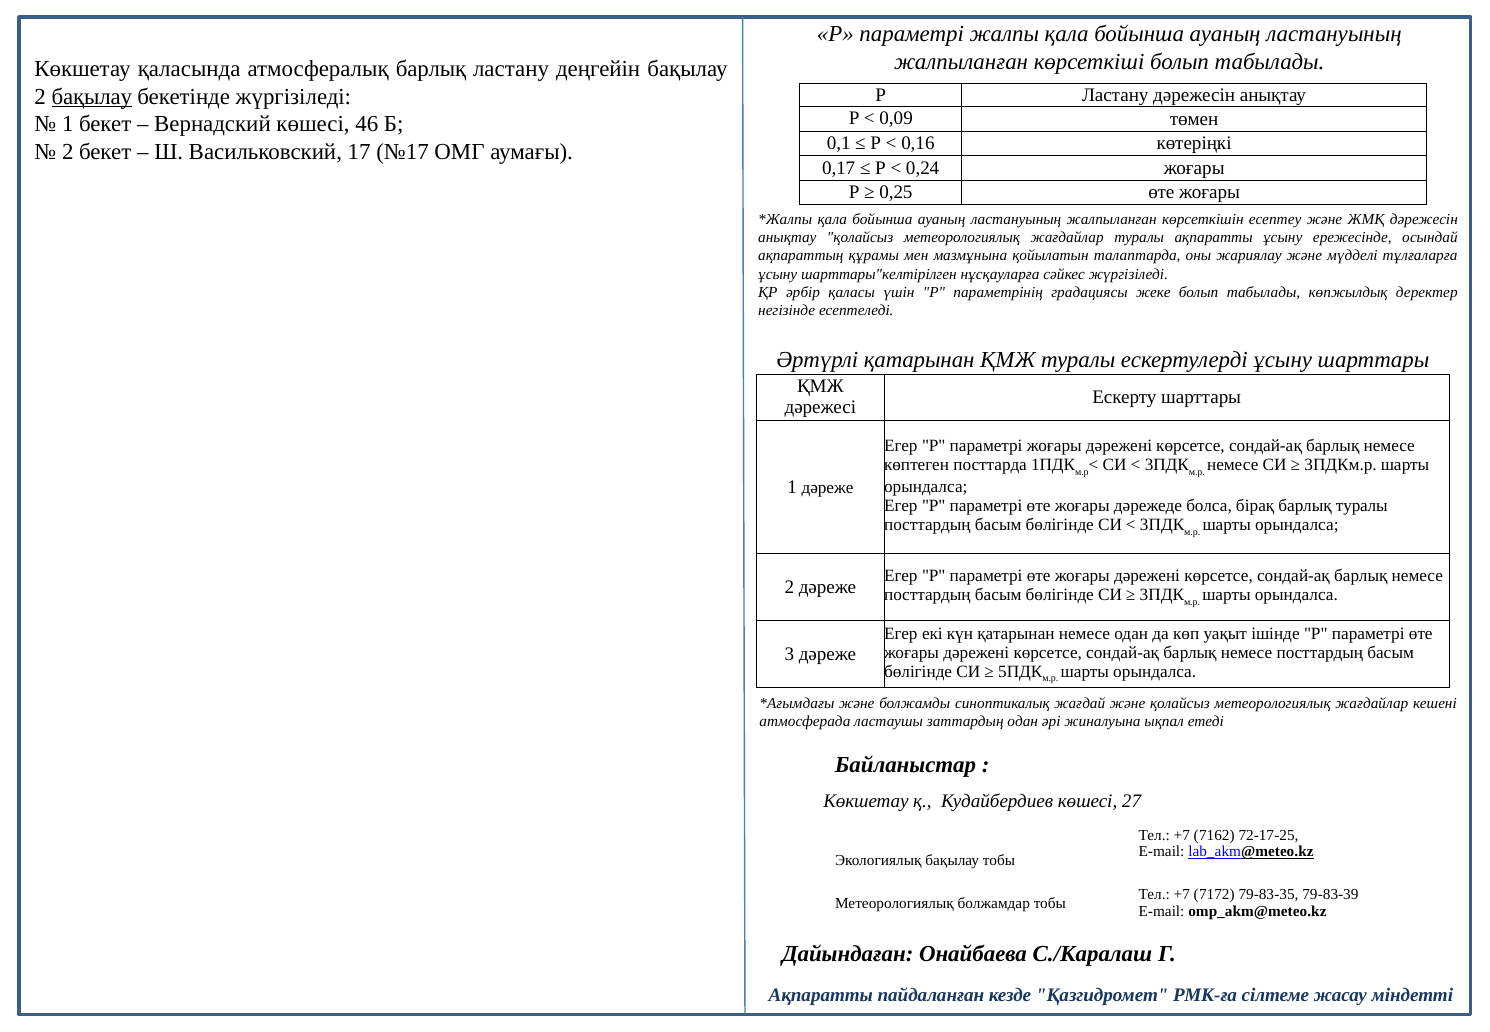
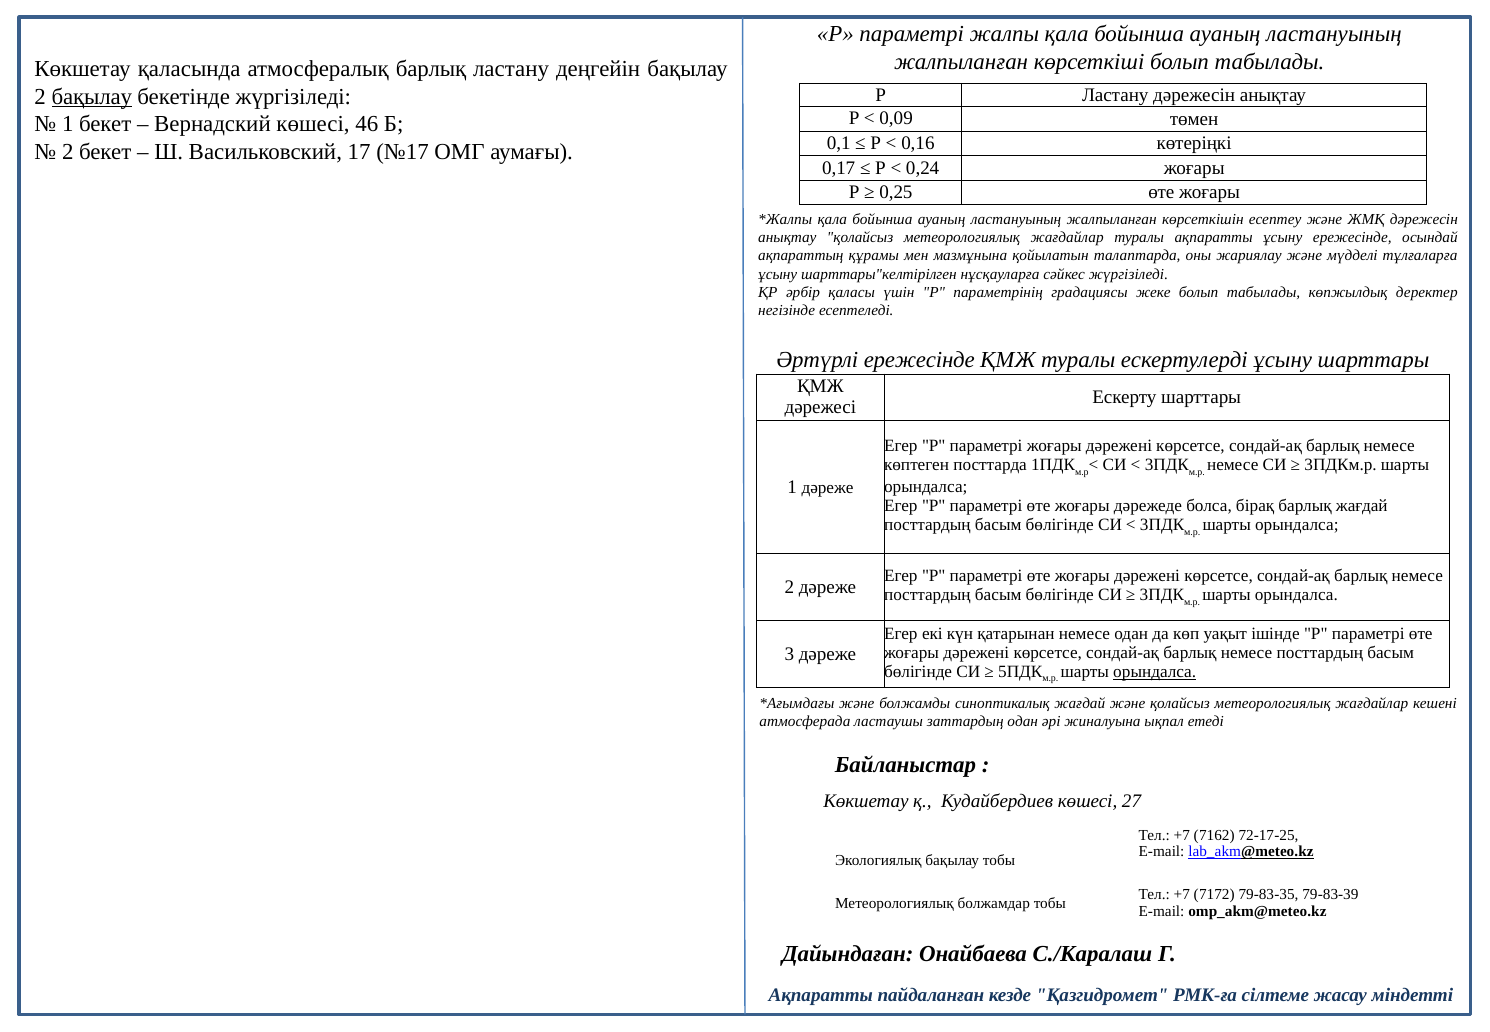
Әртүрлі қатарынан: қатарынан -> ережесінде
барлық туралы: туралы -> жағдай
орындалса at (1155, 671) underline: none -> present
